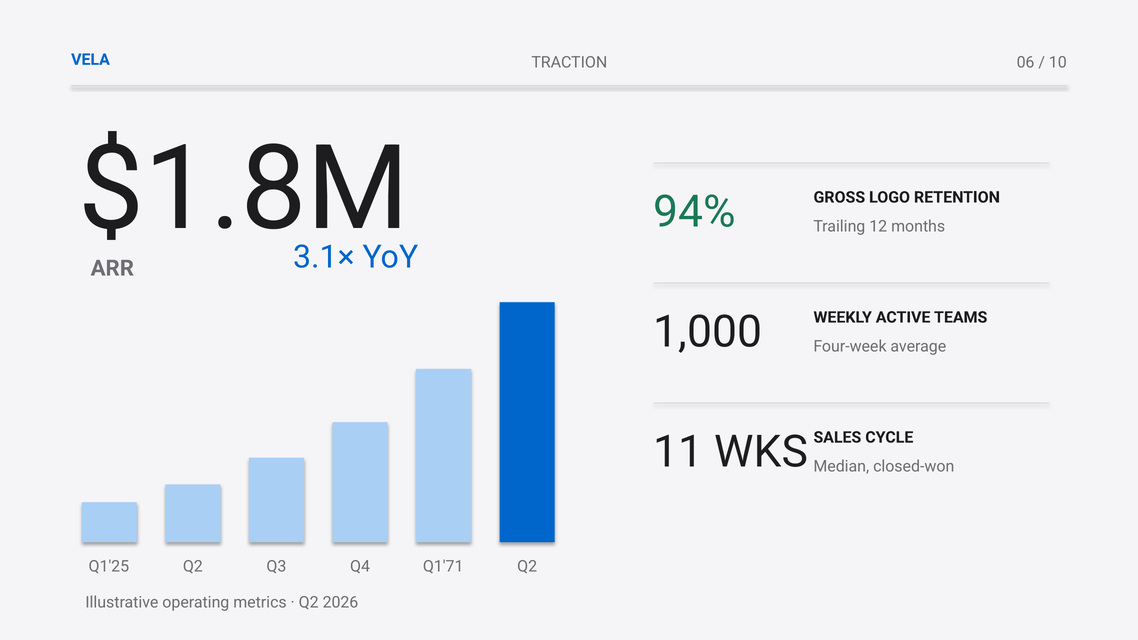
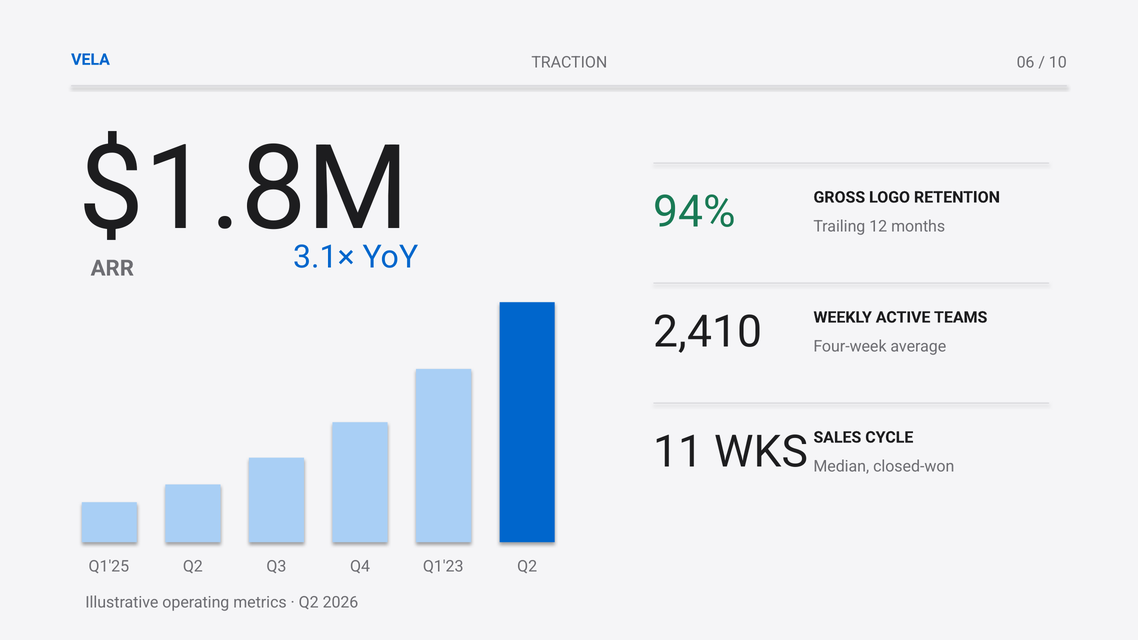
1,000: 1,000 -> 2,410
Q1'71: Q1'71 -> Q1'23
